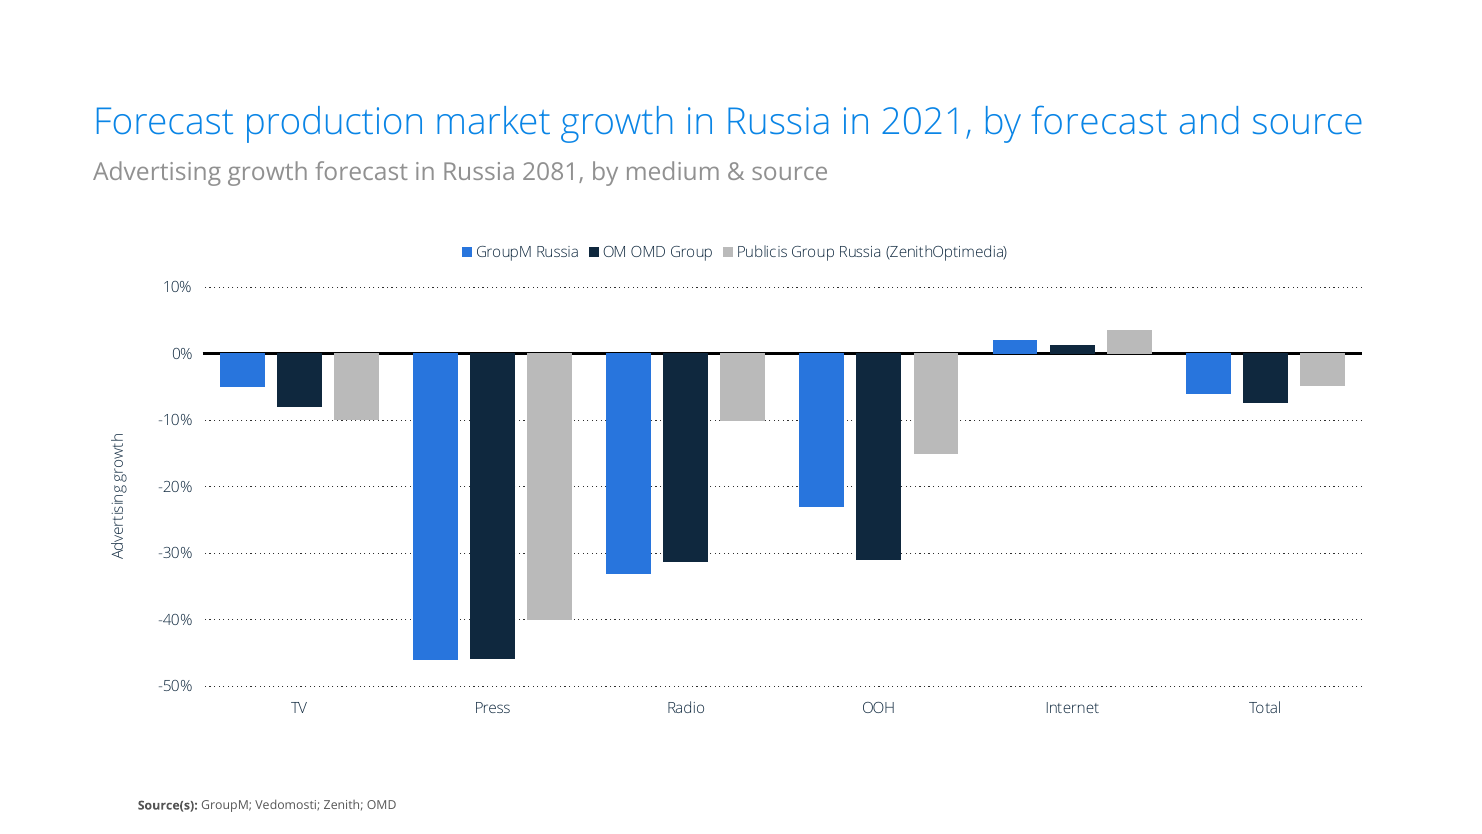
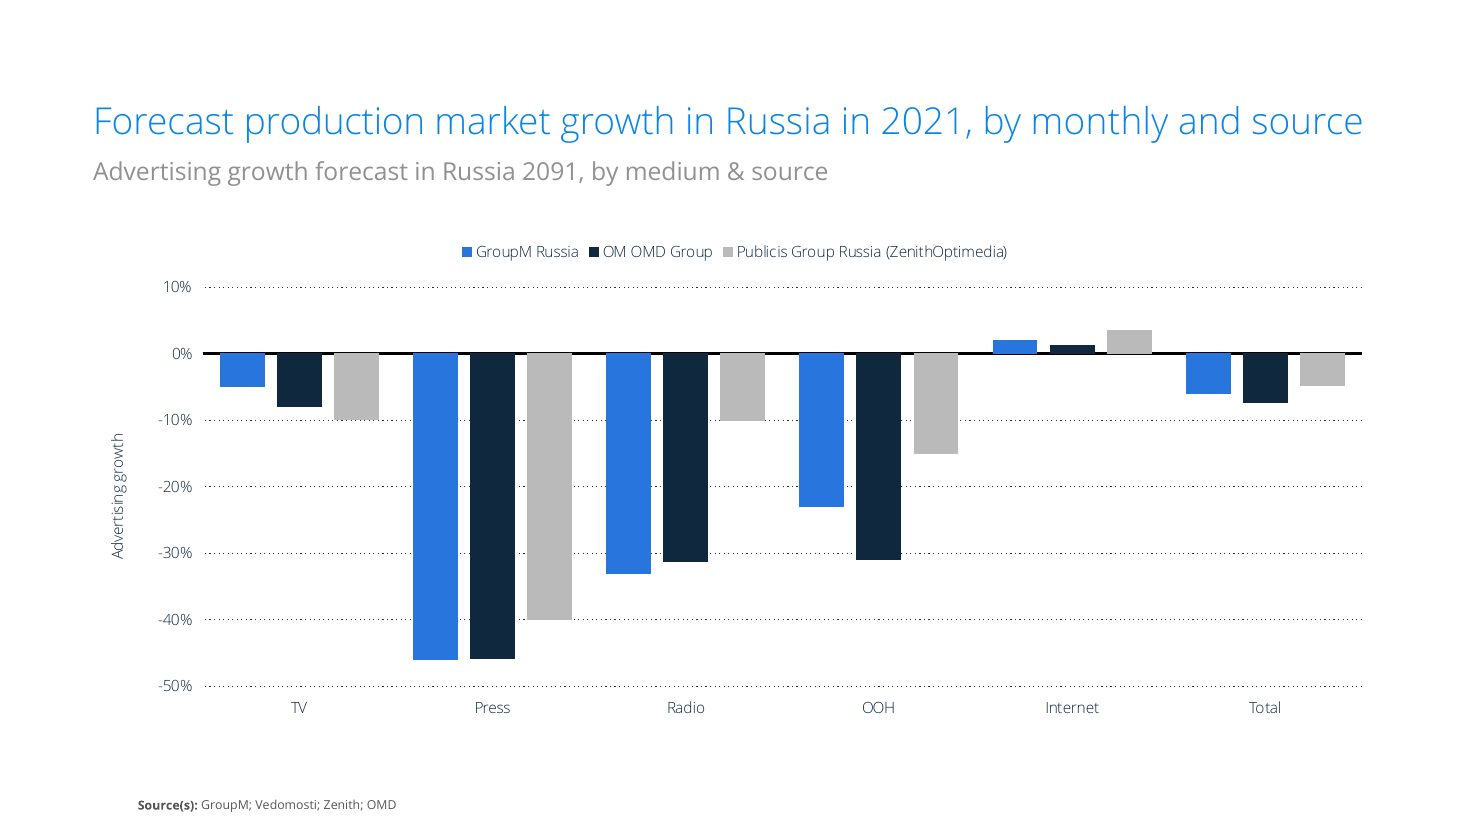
by forecast: forecast -> monthly
2081: 2081 -> 2091
